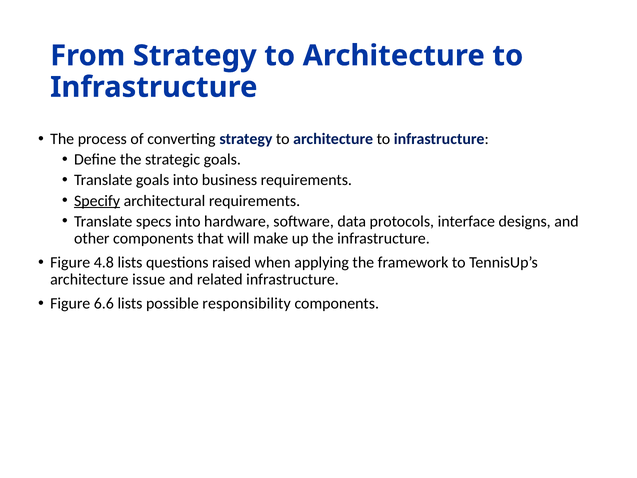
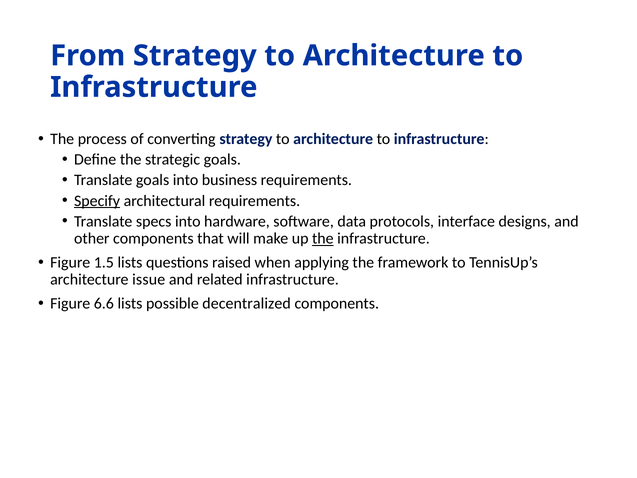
the at (323, 238) underline: none -> present
4.8: 4.8 -> 1.5
responsibility: responsibility -> decentralized
